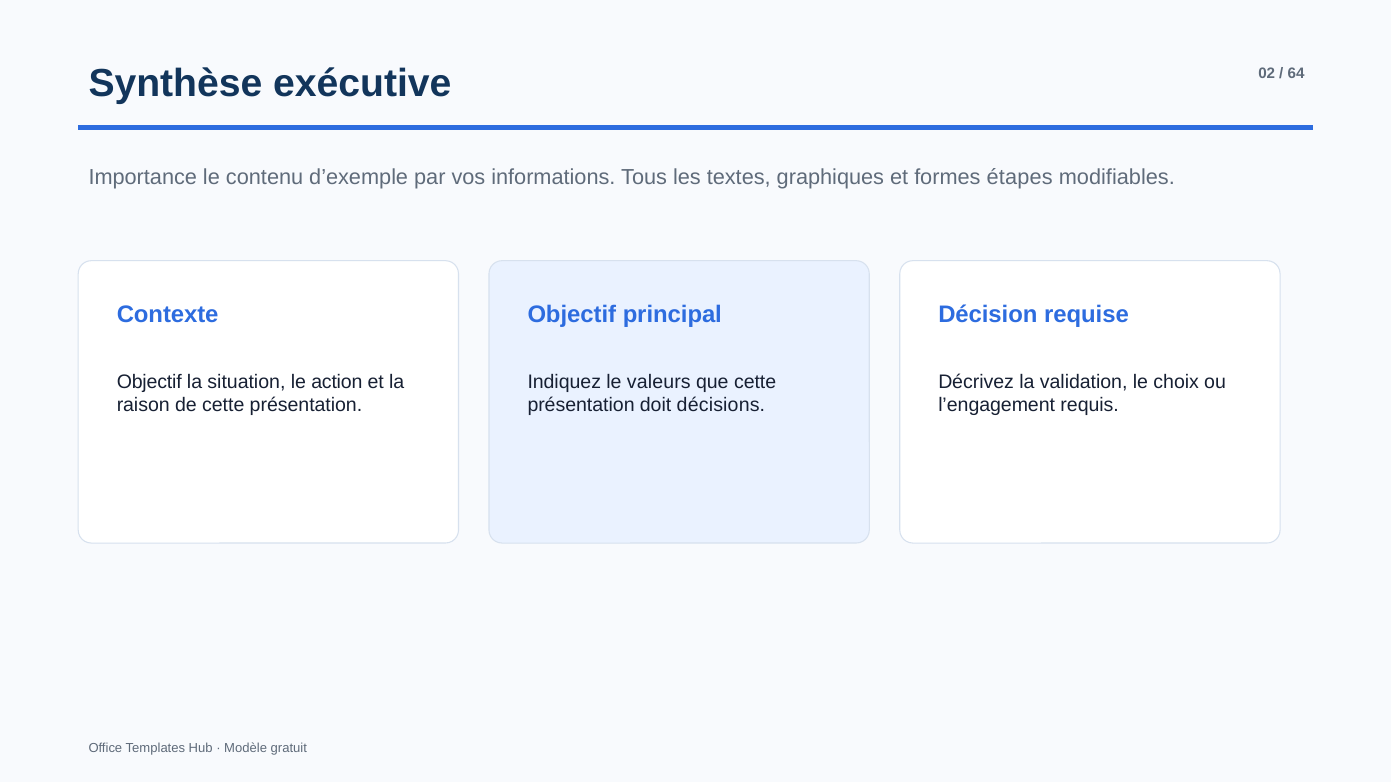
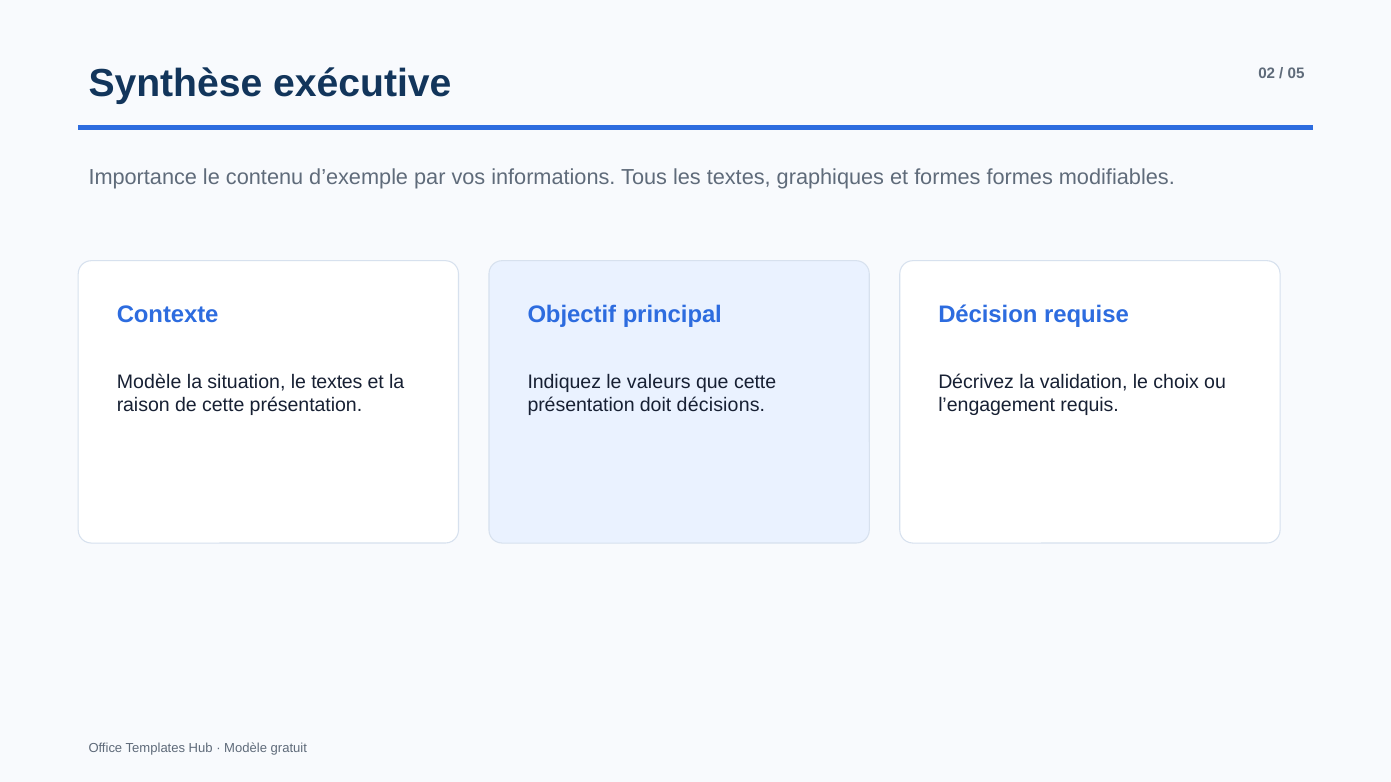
64: 64 -> 05
formes étapes: étapes -> formes
Objectif at (149, 382): Objectif -> Modèle
le action: action -> textes
